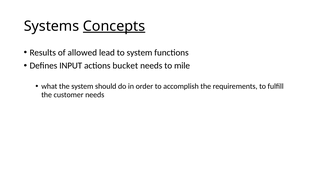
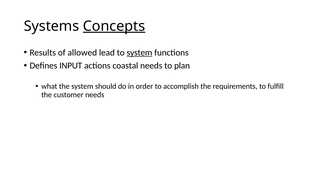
system at (139, 53) underline: none -> present
bucket: bucket -> coastal
mile: mile -> plan
